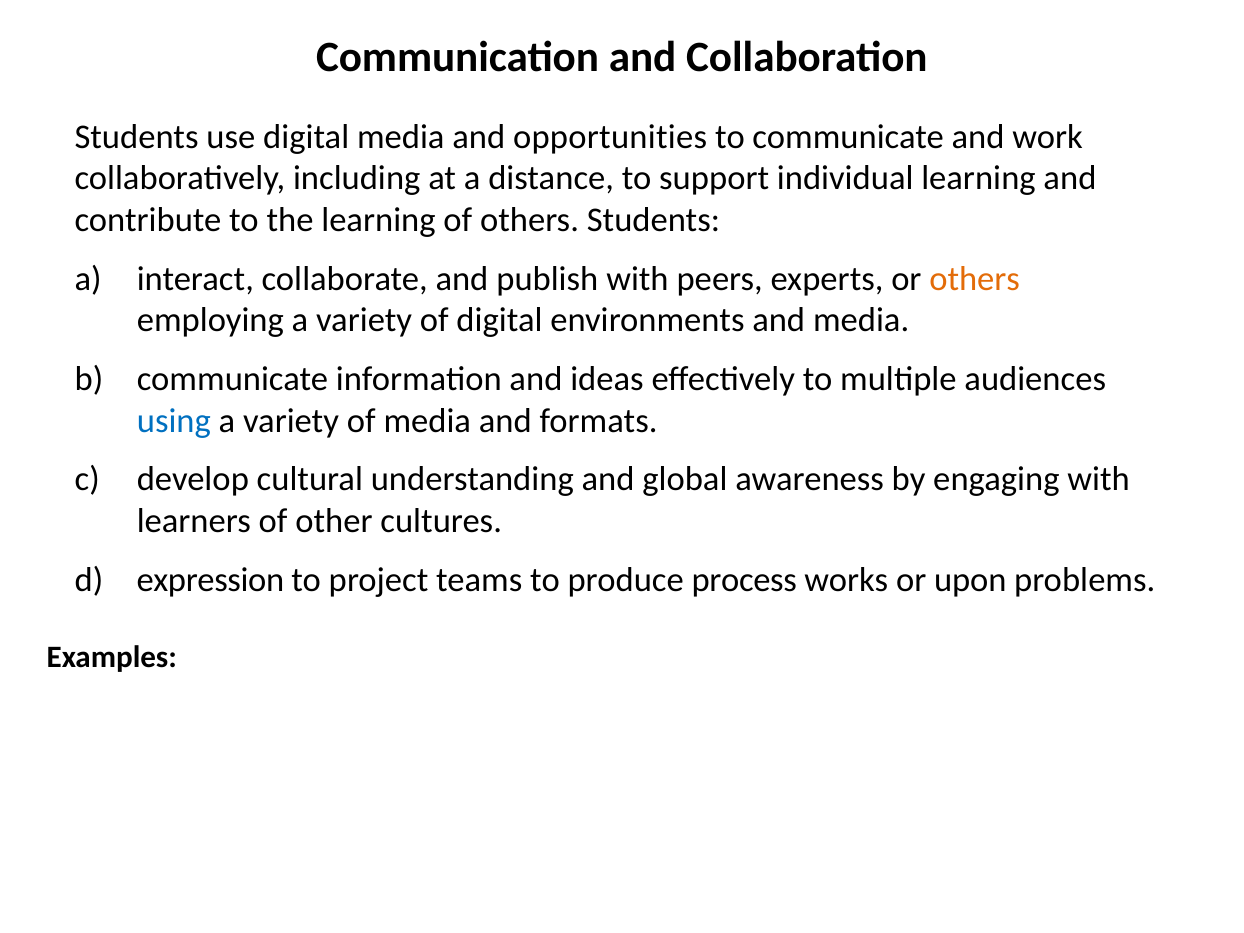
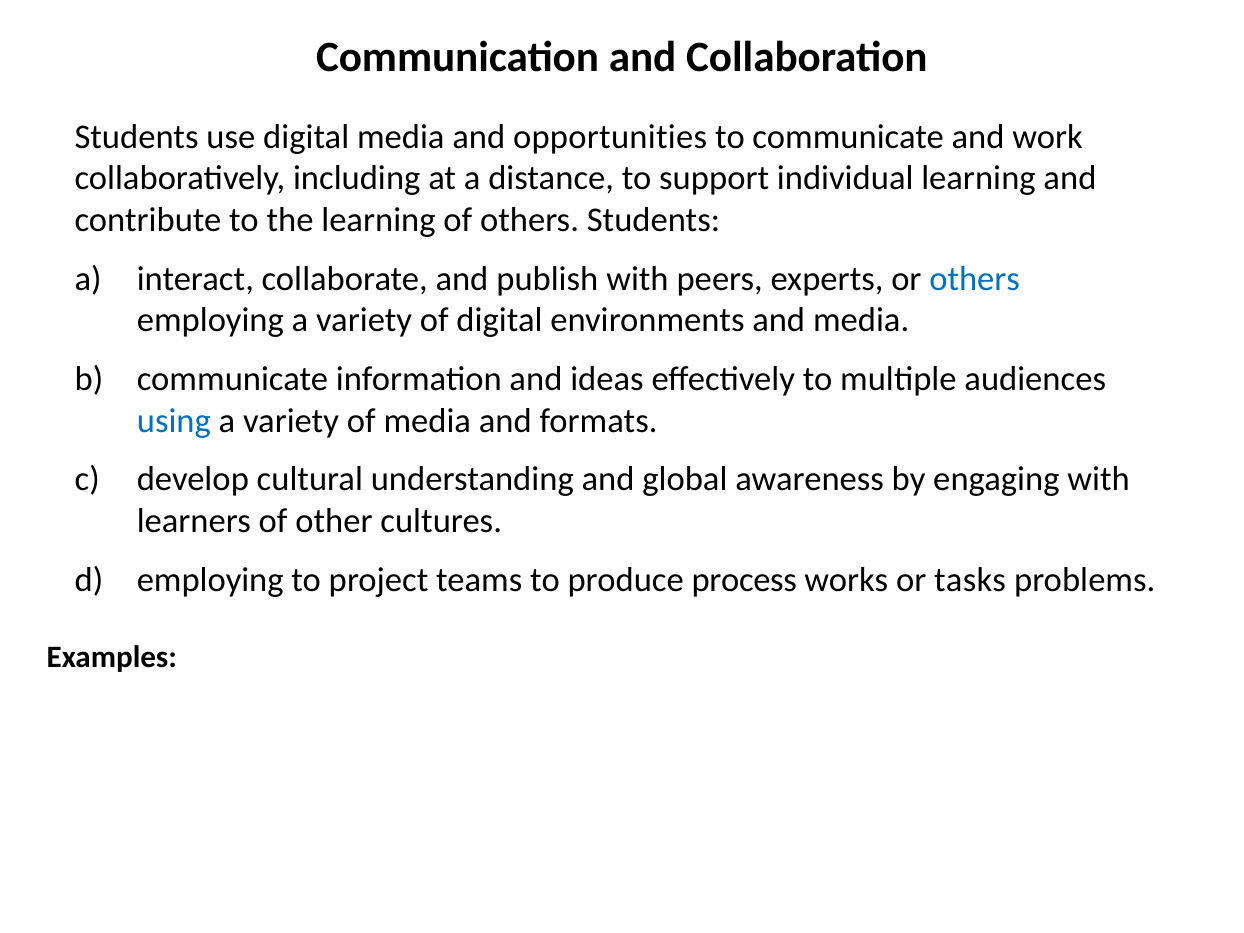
others at (975, 279) colour: orange -> blue
expression at (210, 580): expression -> employing
upon: upon -> tasks
